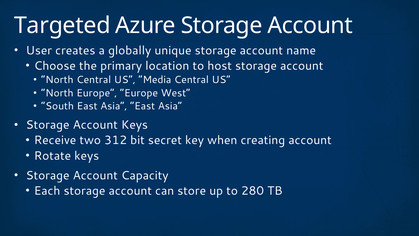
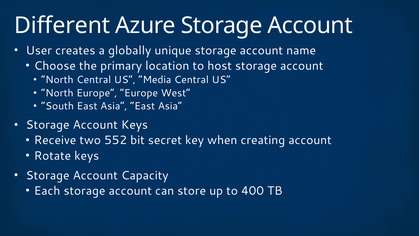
Targeted: Targeted -> Different
312: 312 -> 552
280: 280 -> 400
